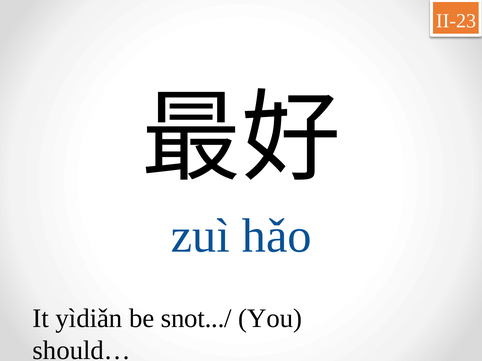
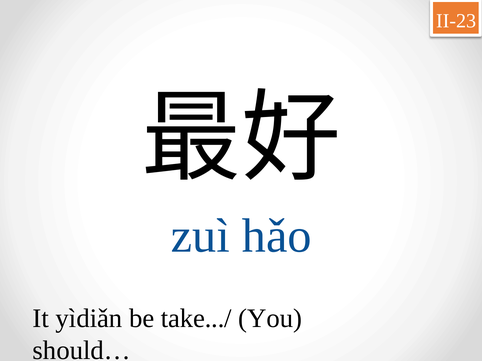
snot.../: snot.../ -> take.../
